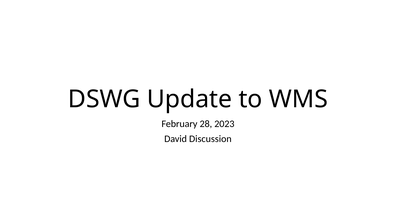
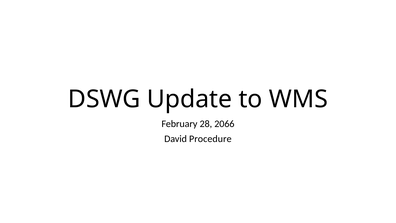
2023: 2023 -> 2066
Discussion: Discussion -> Procedure
